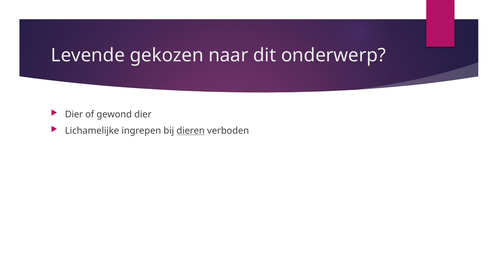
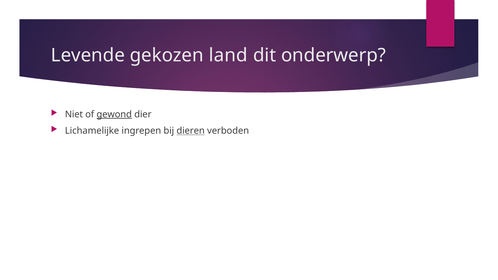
naar: naar -> land
Dier at (74, 114): Dier -> Niet
gewond underline: none -> present
